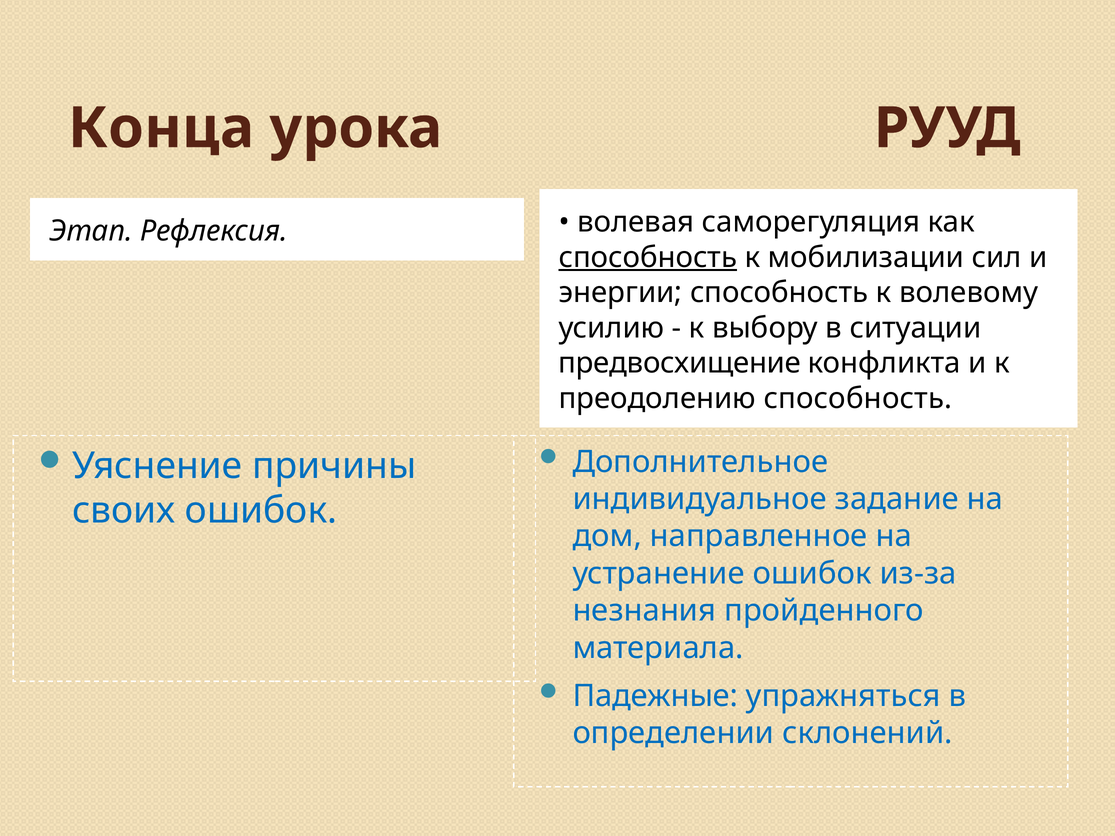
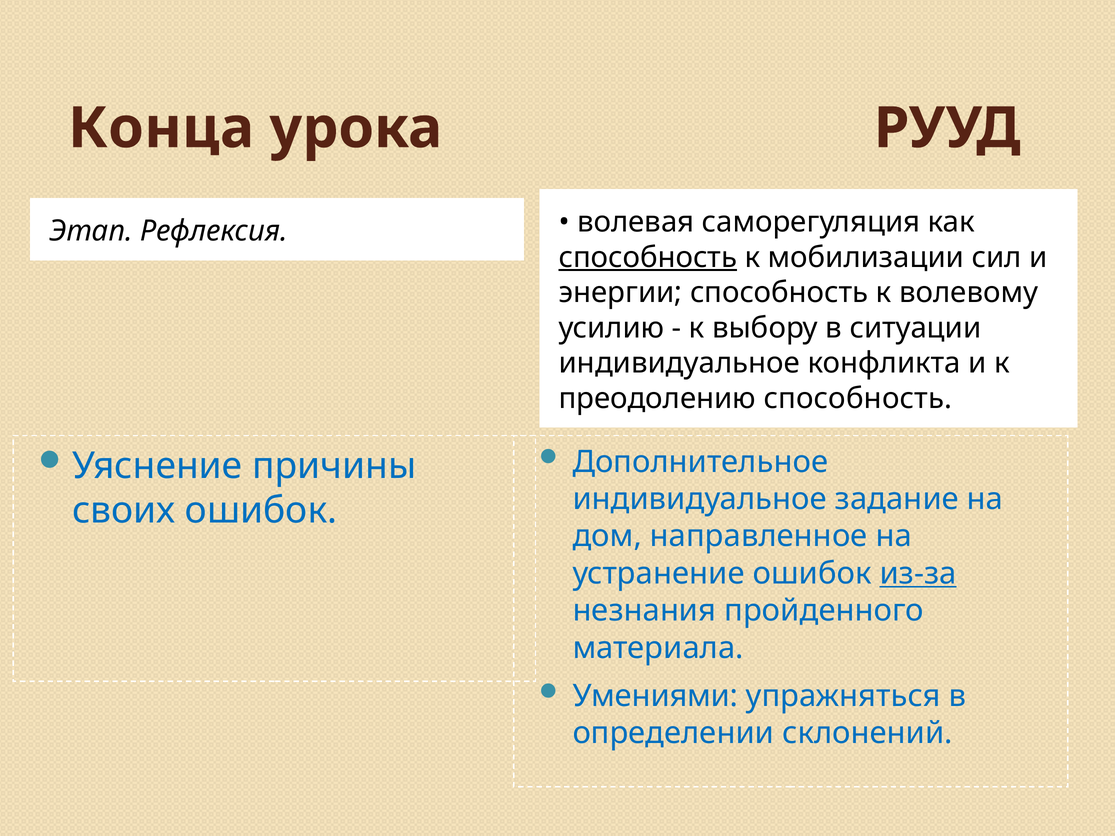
предвосхищение at (680, 363): предвосхищение -> индивидуальное
из-за underline: none -> present
Падежные: Падежные -> Умениями
